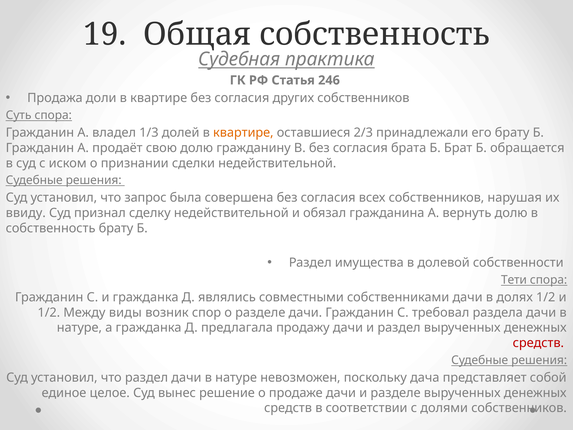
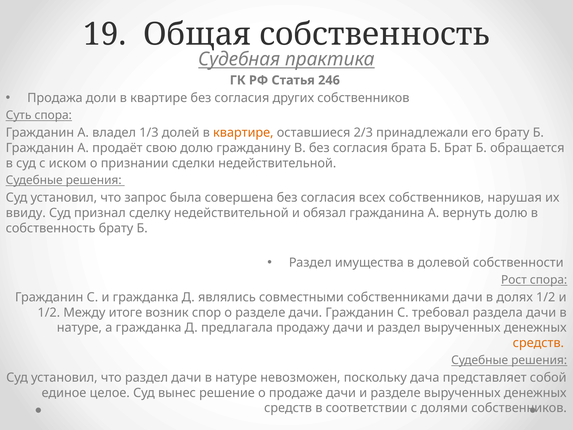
Тети: Тети -> Рост
виды: виды -> итоге
средств at (538, 343) colour: red -> orange
